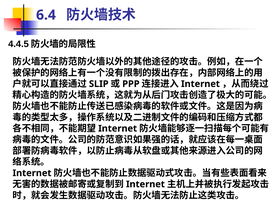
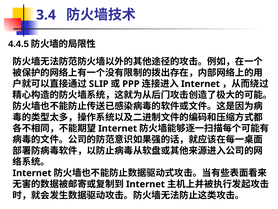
6.4: 6.4 -> 3.4
